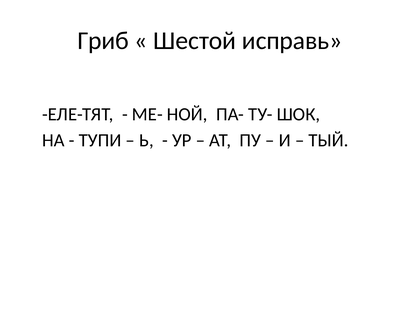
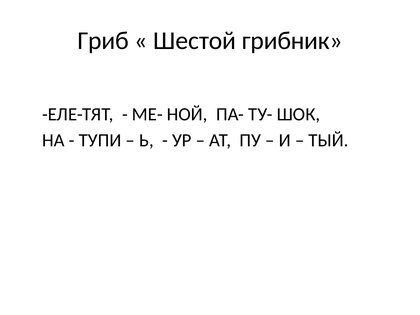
исправь: исправь -> грибник
